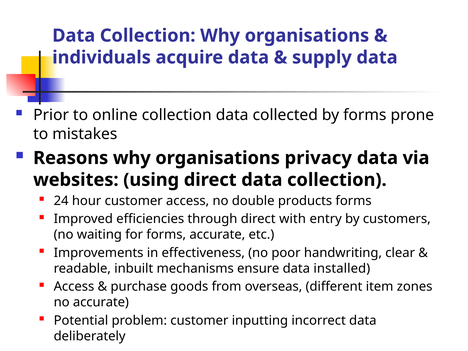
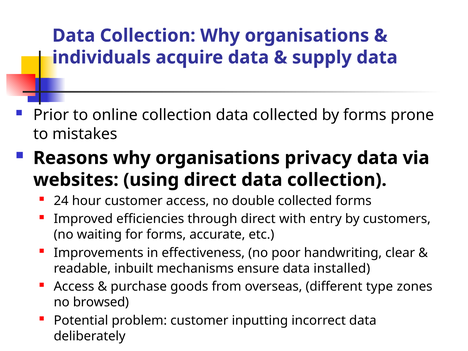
double products: products -> collected
item: item -> type
no accurate: accurate -> browsed
